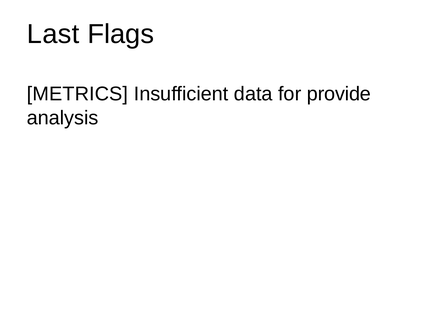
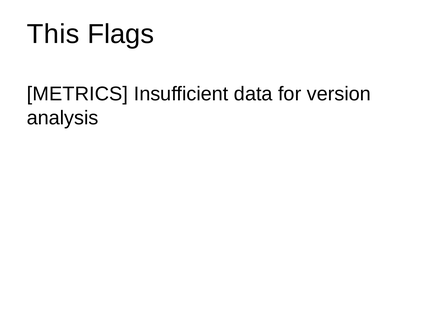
Last: Last -> This
provide: provide -> version
